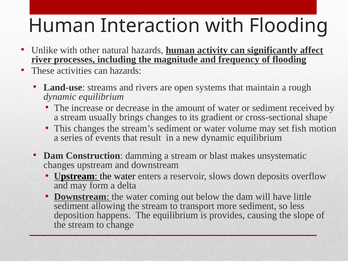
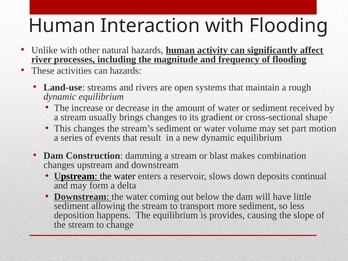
fish: fish -> part
unsystematic: unsystematic -> combination
overflow: overflow -> continual
